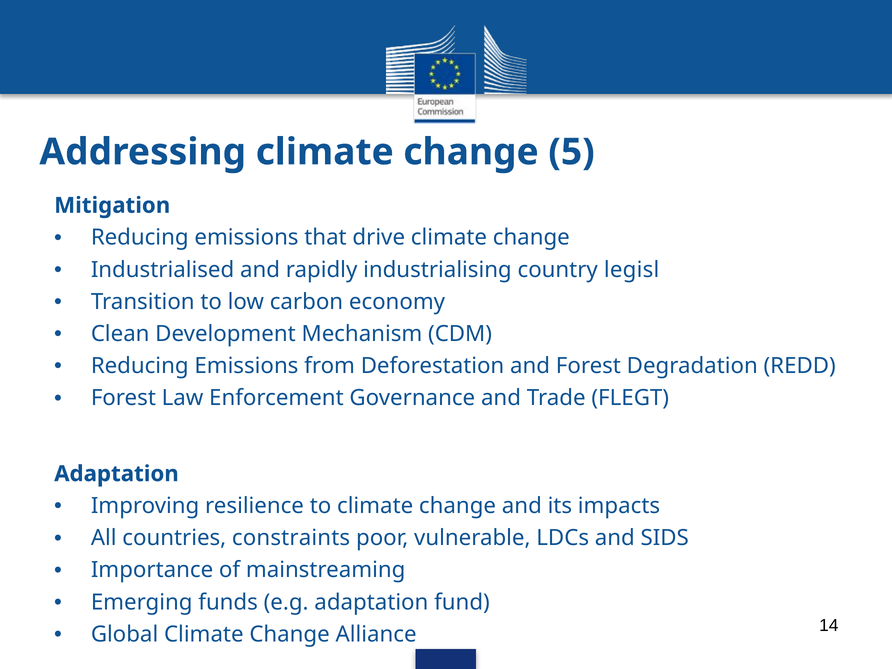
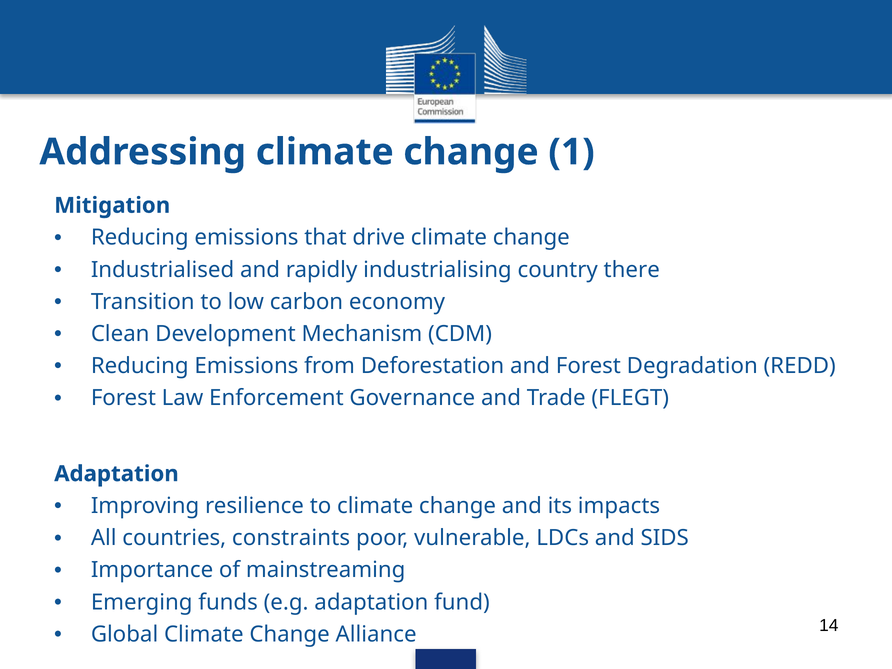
5: 5 -> 1
legisl: legisl -> there
